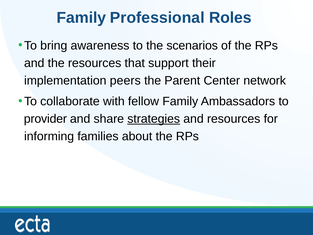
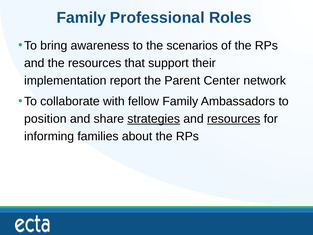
peers: peers -> report
provider: provider -> position
resources at (234, 119) underline: none -> present
